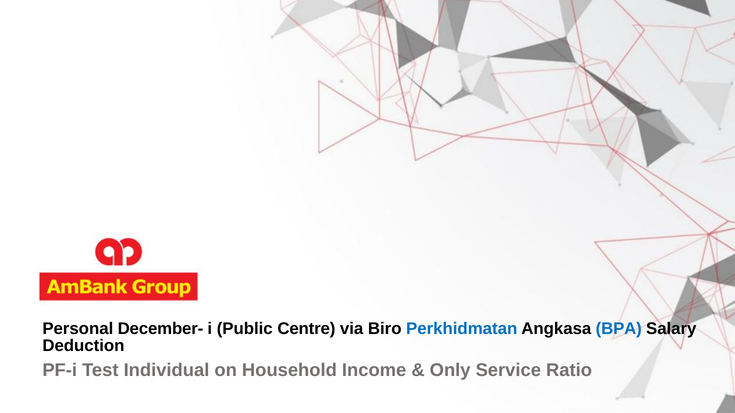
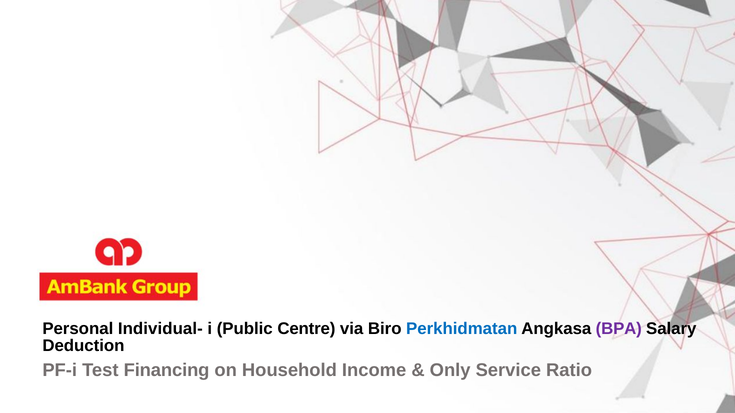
December-: December- -> Individual-
BPA colour: blue -> purple
Individual: Individual -> Financing
